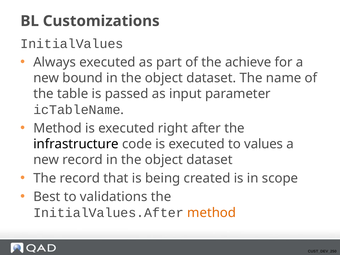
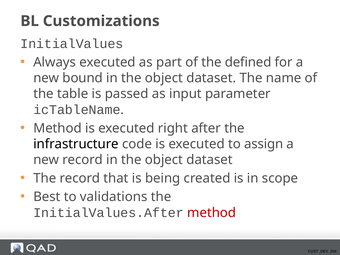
achieve: achieve -> defined
values: values -> assign
method at (212, 213) colour: orange -> red
